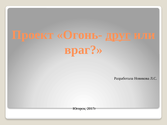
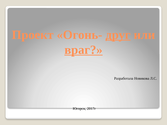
враг underline: none -> present
